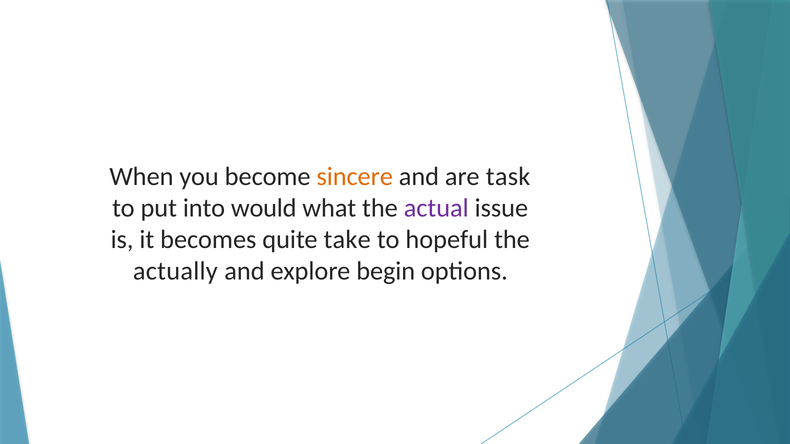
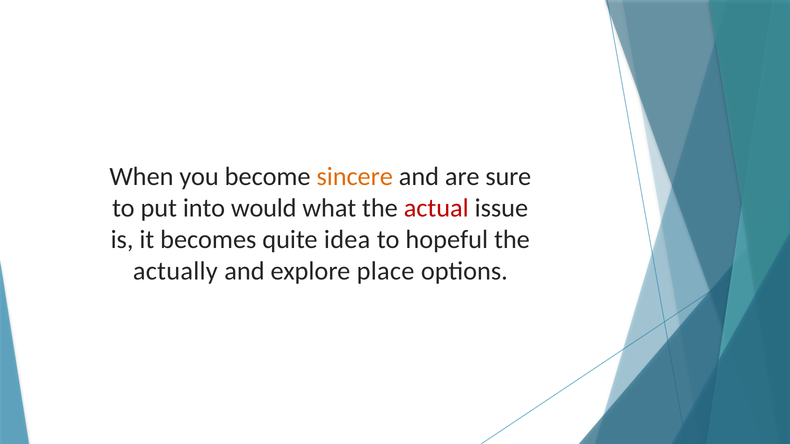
task: task -> sure
actual colour: purple -> red
take: take -> idea
begin: begin -> place
